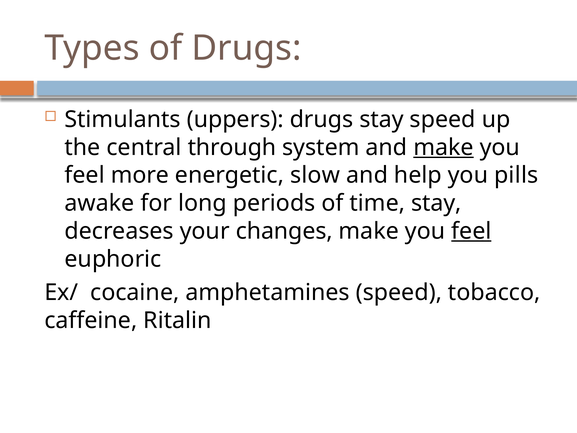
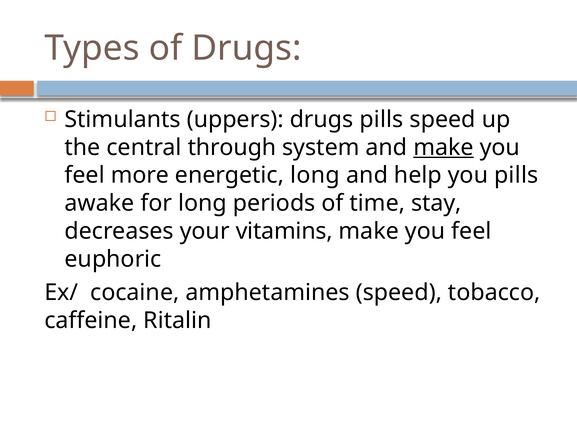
drugs stay: stay -> pills
energetic slow: slow -> long
changes: changes -> vitamins
feel at (471, 231) underline: present -> none
